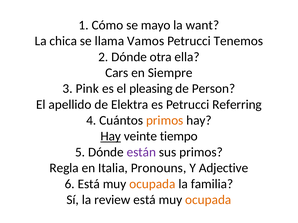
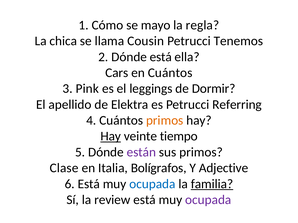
want: want -> regla
Vamos: Vamos -> Cousin
Dónde otra: otra -> está
en Siempre: Siempre -> Cuántos
pleasing: pleasing -> leggings
Person: Person -> Dormir
Regla: Regla -> Clase
Pronouns: Pronouns -> Bolígrafos
ocupada at (152, 184) colour: orange -> blue
familia underline: none -> present
ocupada at (208, 200) colour: orange -> purple
